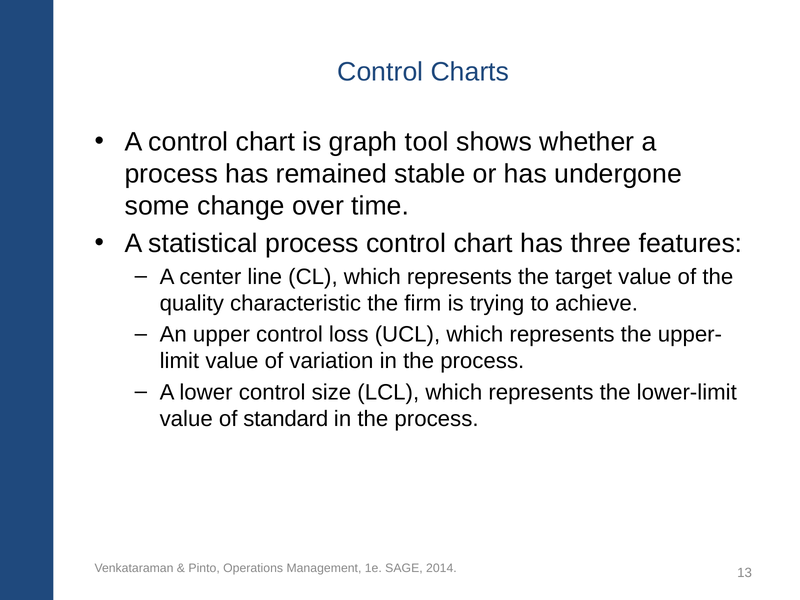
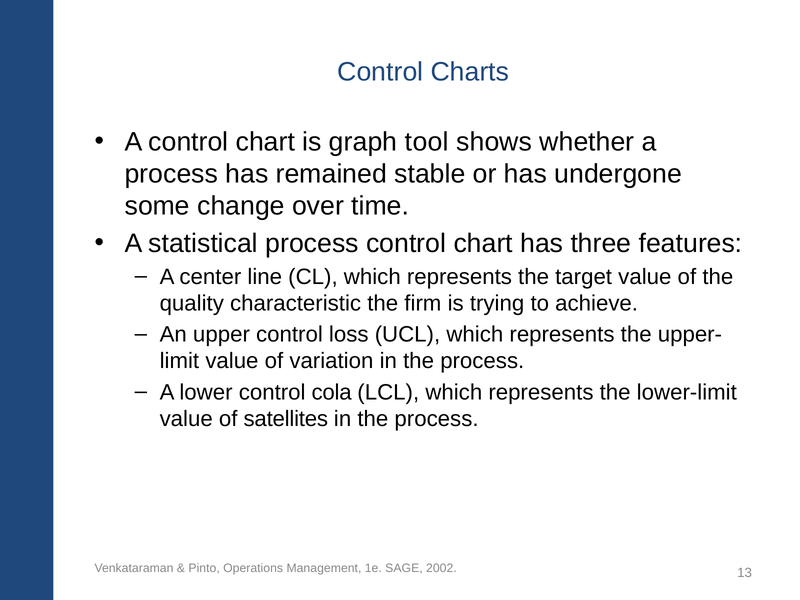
size: size -> cola
standard: standard -> satellites
2014: 2014 -> 2002
